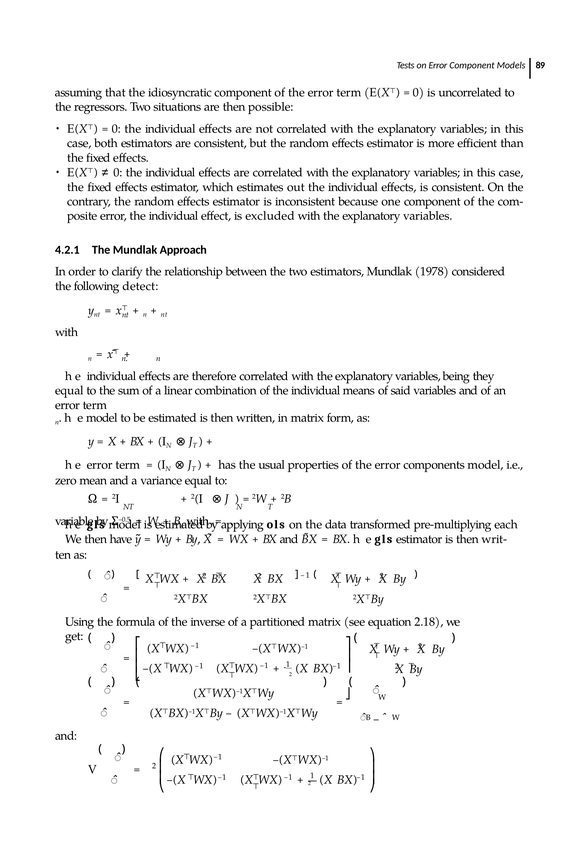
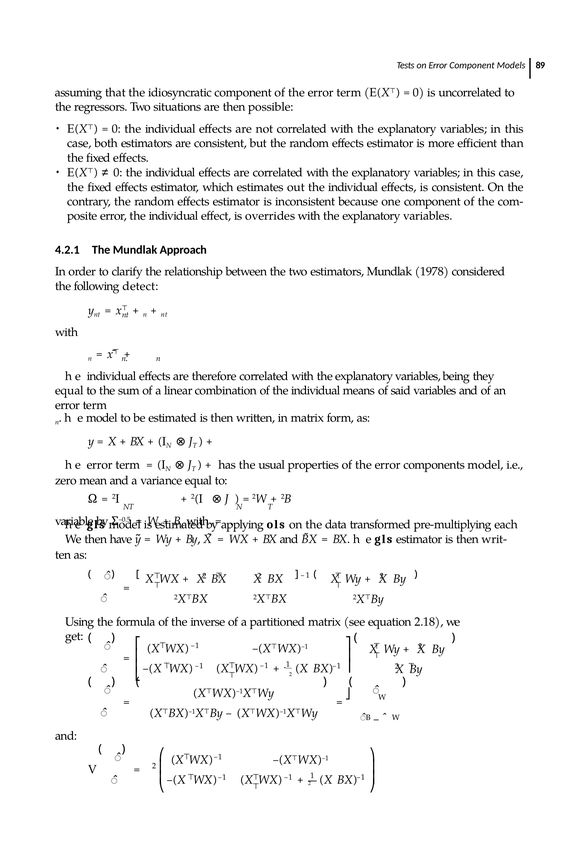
excluded: excluded -> overrides
